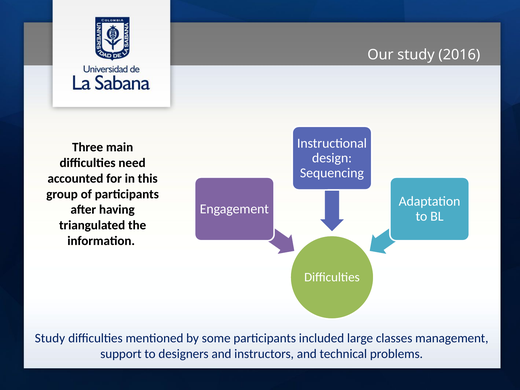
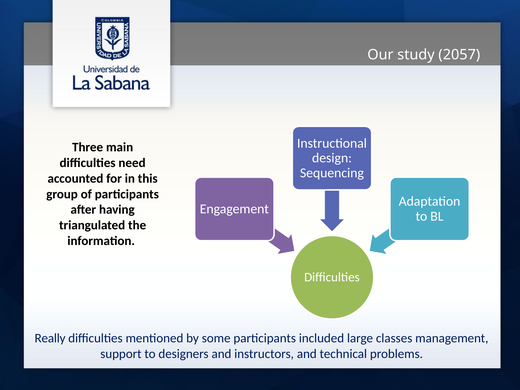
2016: 2016 -> 2057
Study at (50, 338): Study -> Really
